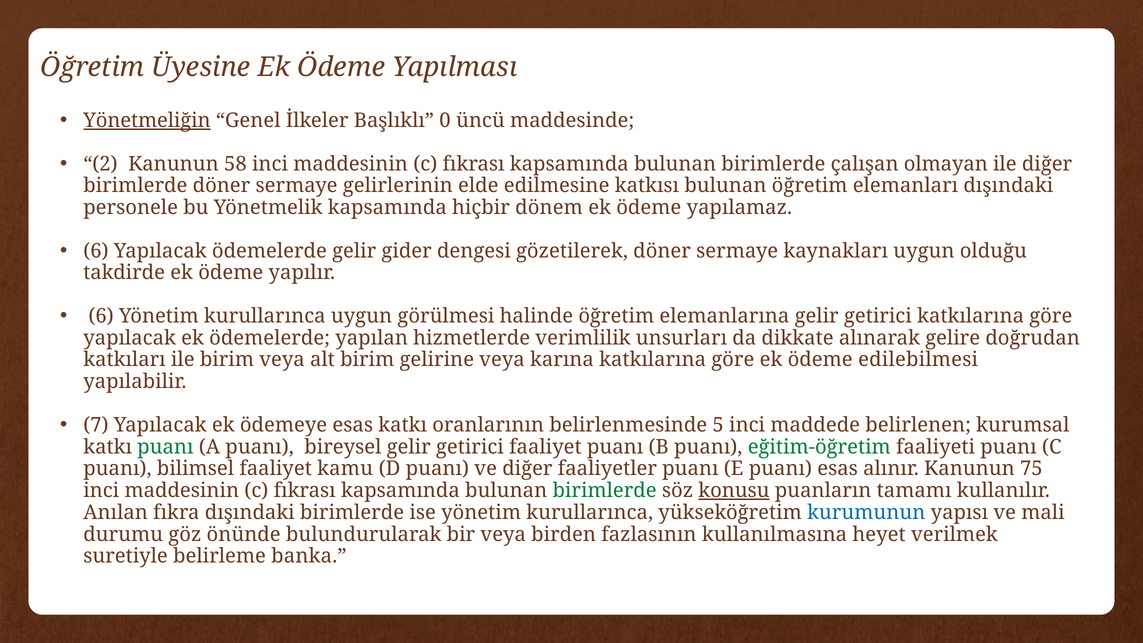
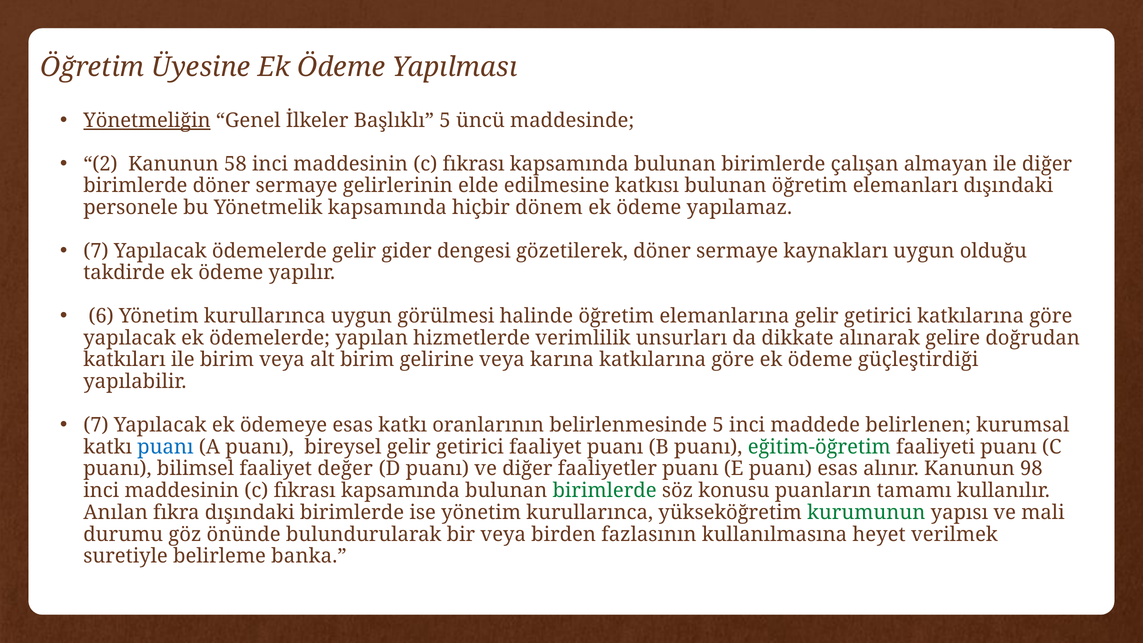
Başlıklı 0: 0 -> 5
olmayan: olmayan -> almayan
6 at (96, 251): 6 -> 7
edilebilmesi: edilebilmesi -> güçleştirdiği
puanı at (165, 447) colour: green -> blue
kamu: kamu -> değer
75: 75 -> 98
konusu underline: present -> none
kurumunun colour: blue -> green
